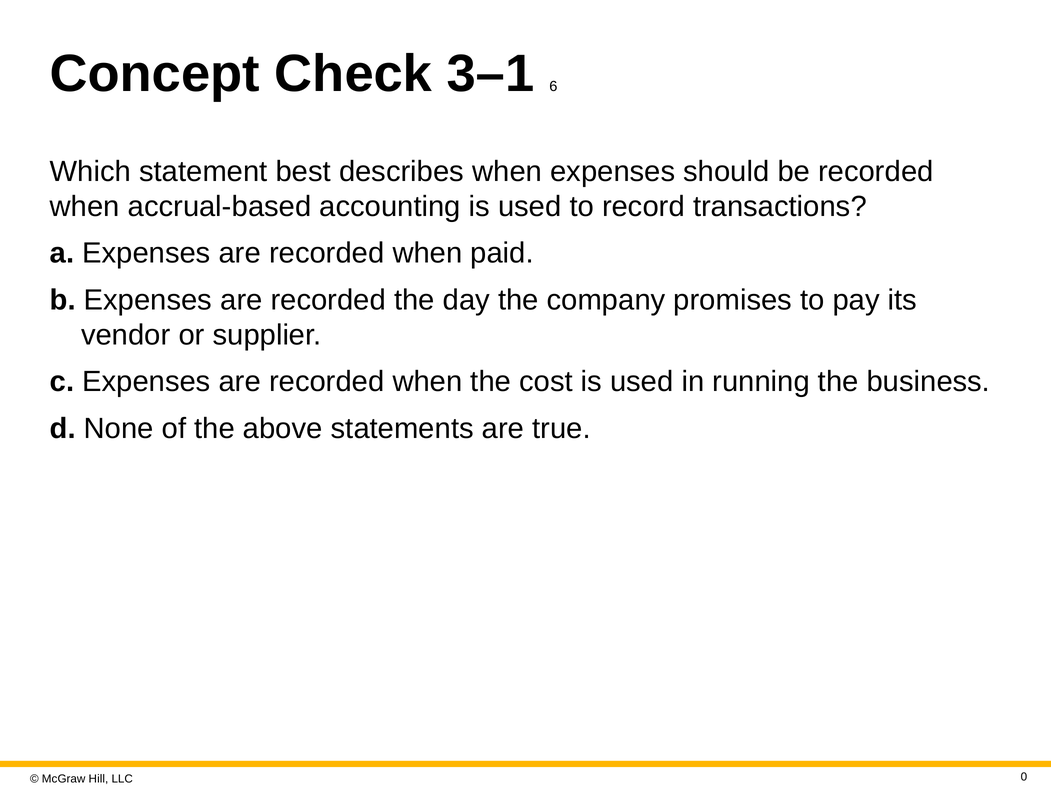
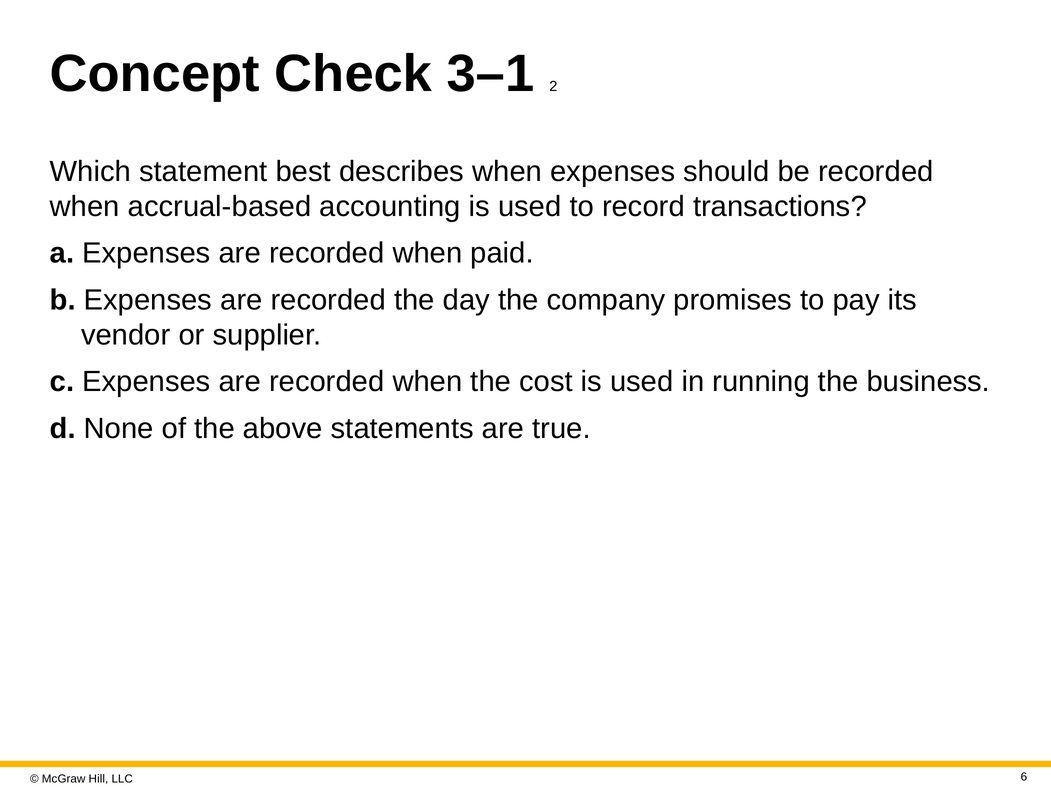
6: 6 -> 2
0: 0 -> 6
